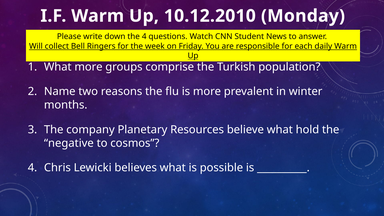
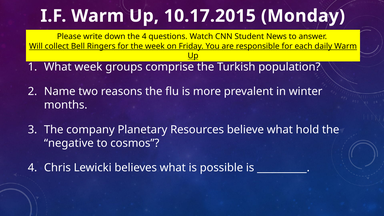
10.12.2010: 10.12.2010 -> 10.17.2015
What more: more -> week
